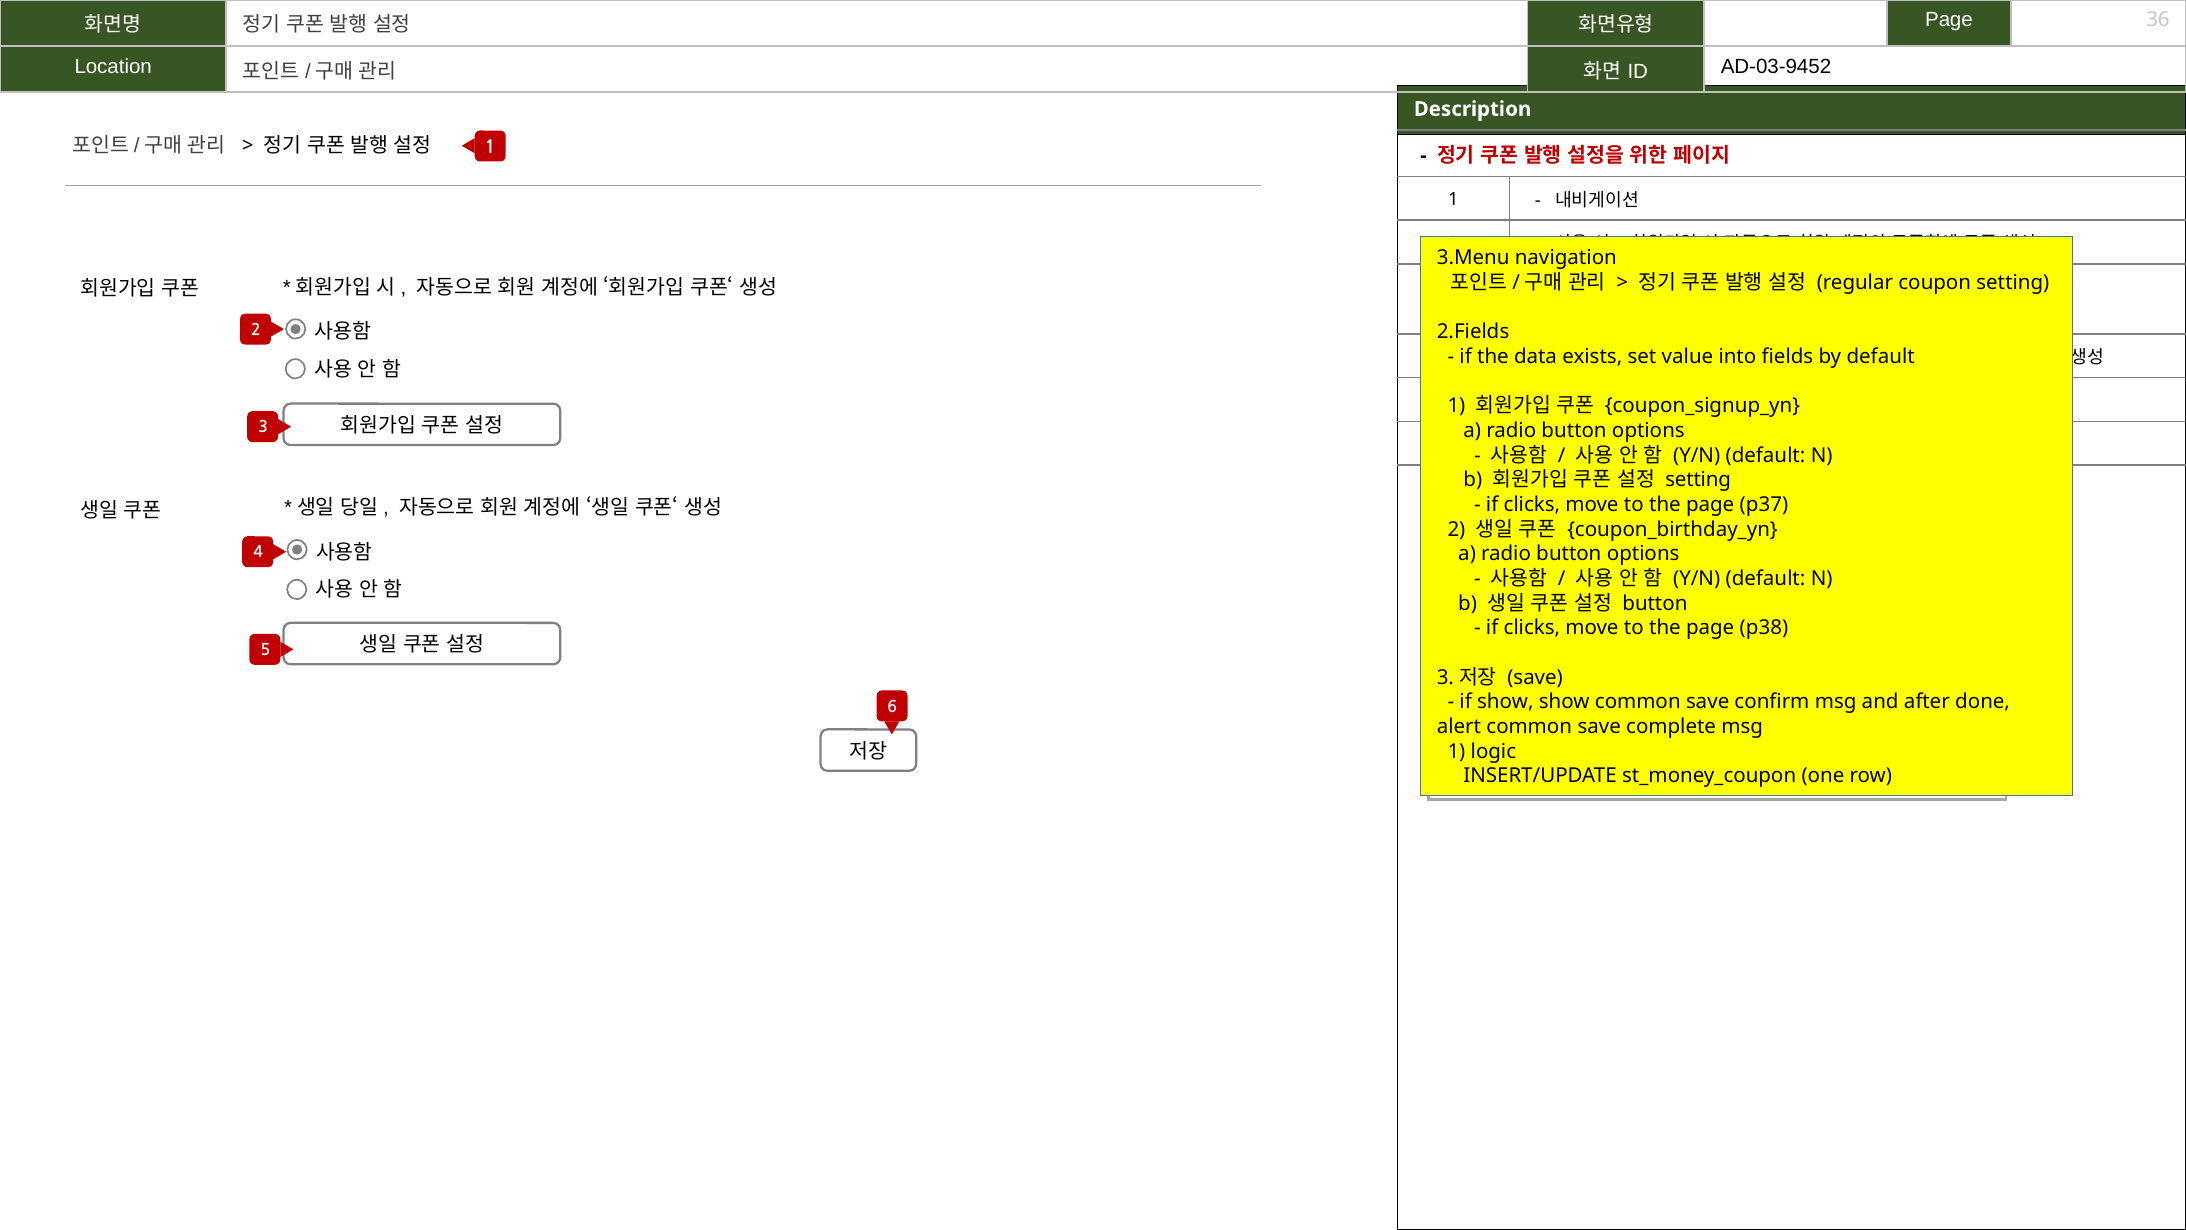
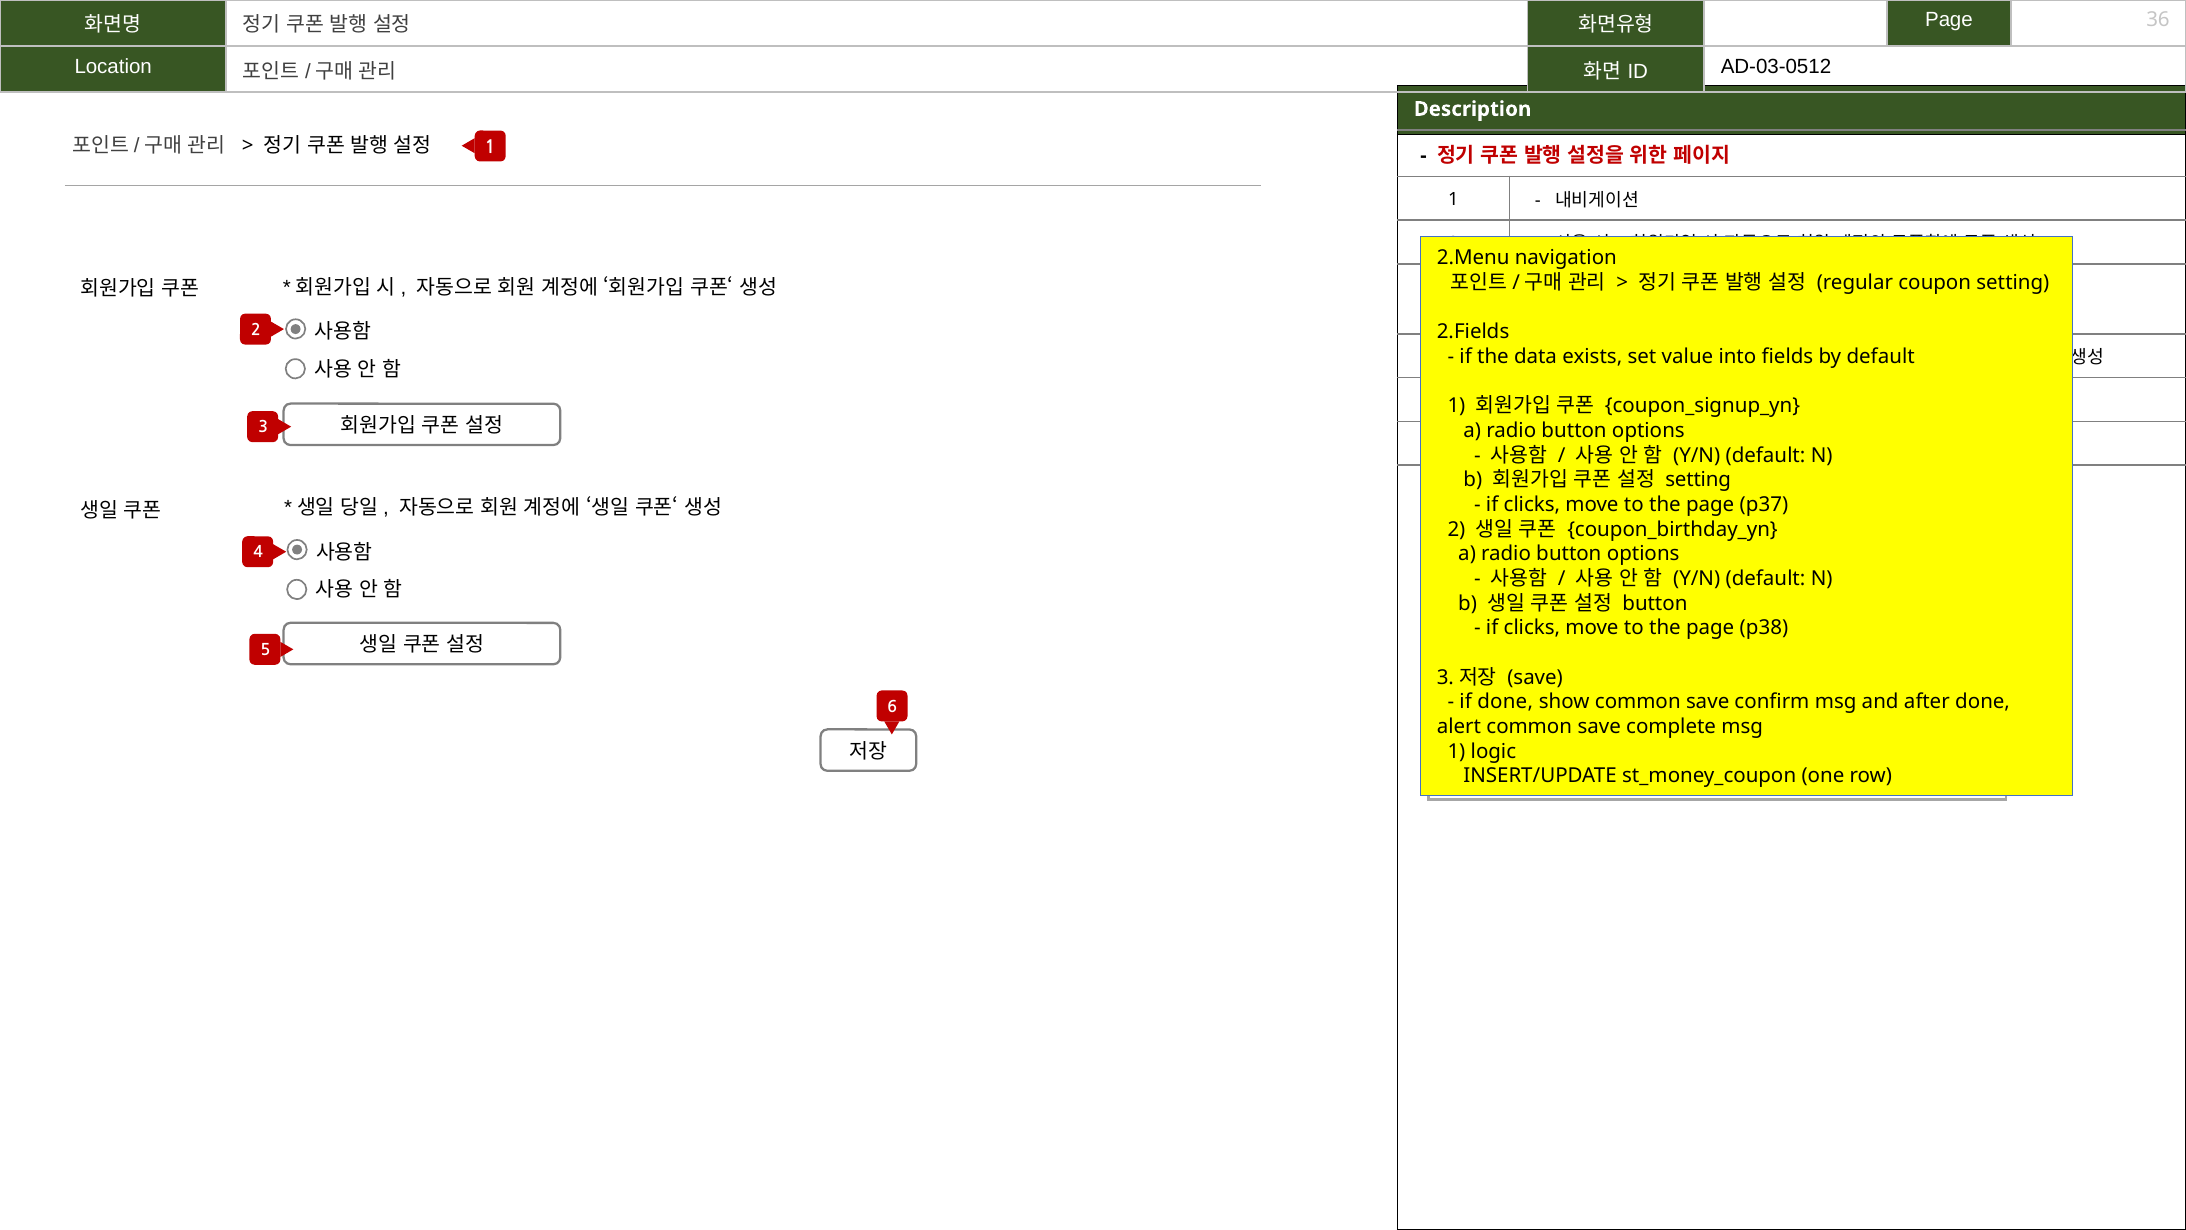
AD-03-9452: AD-03-9452 -> AD-03-0512
3.Menu: 3.Menu -> 2.Menu
if show: show -> done
